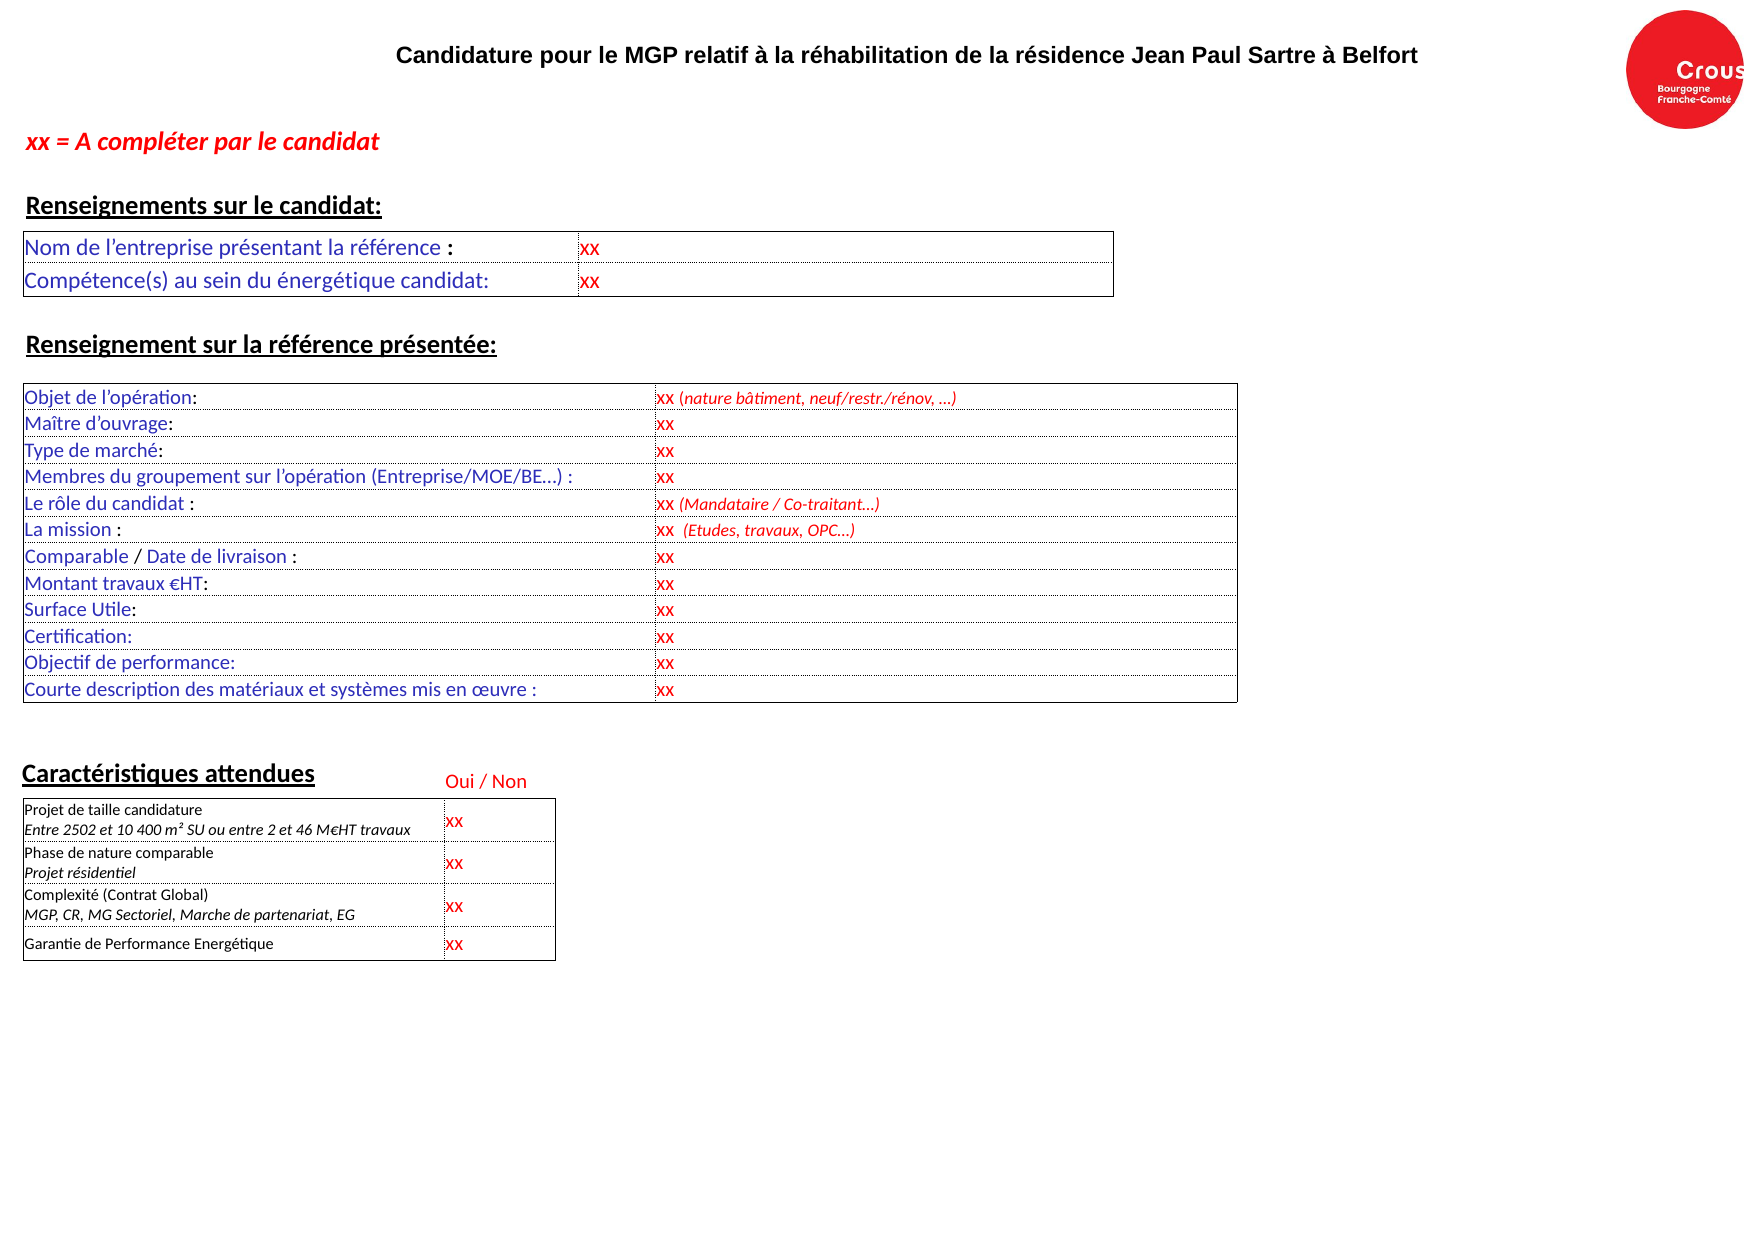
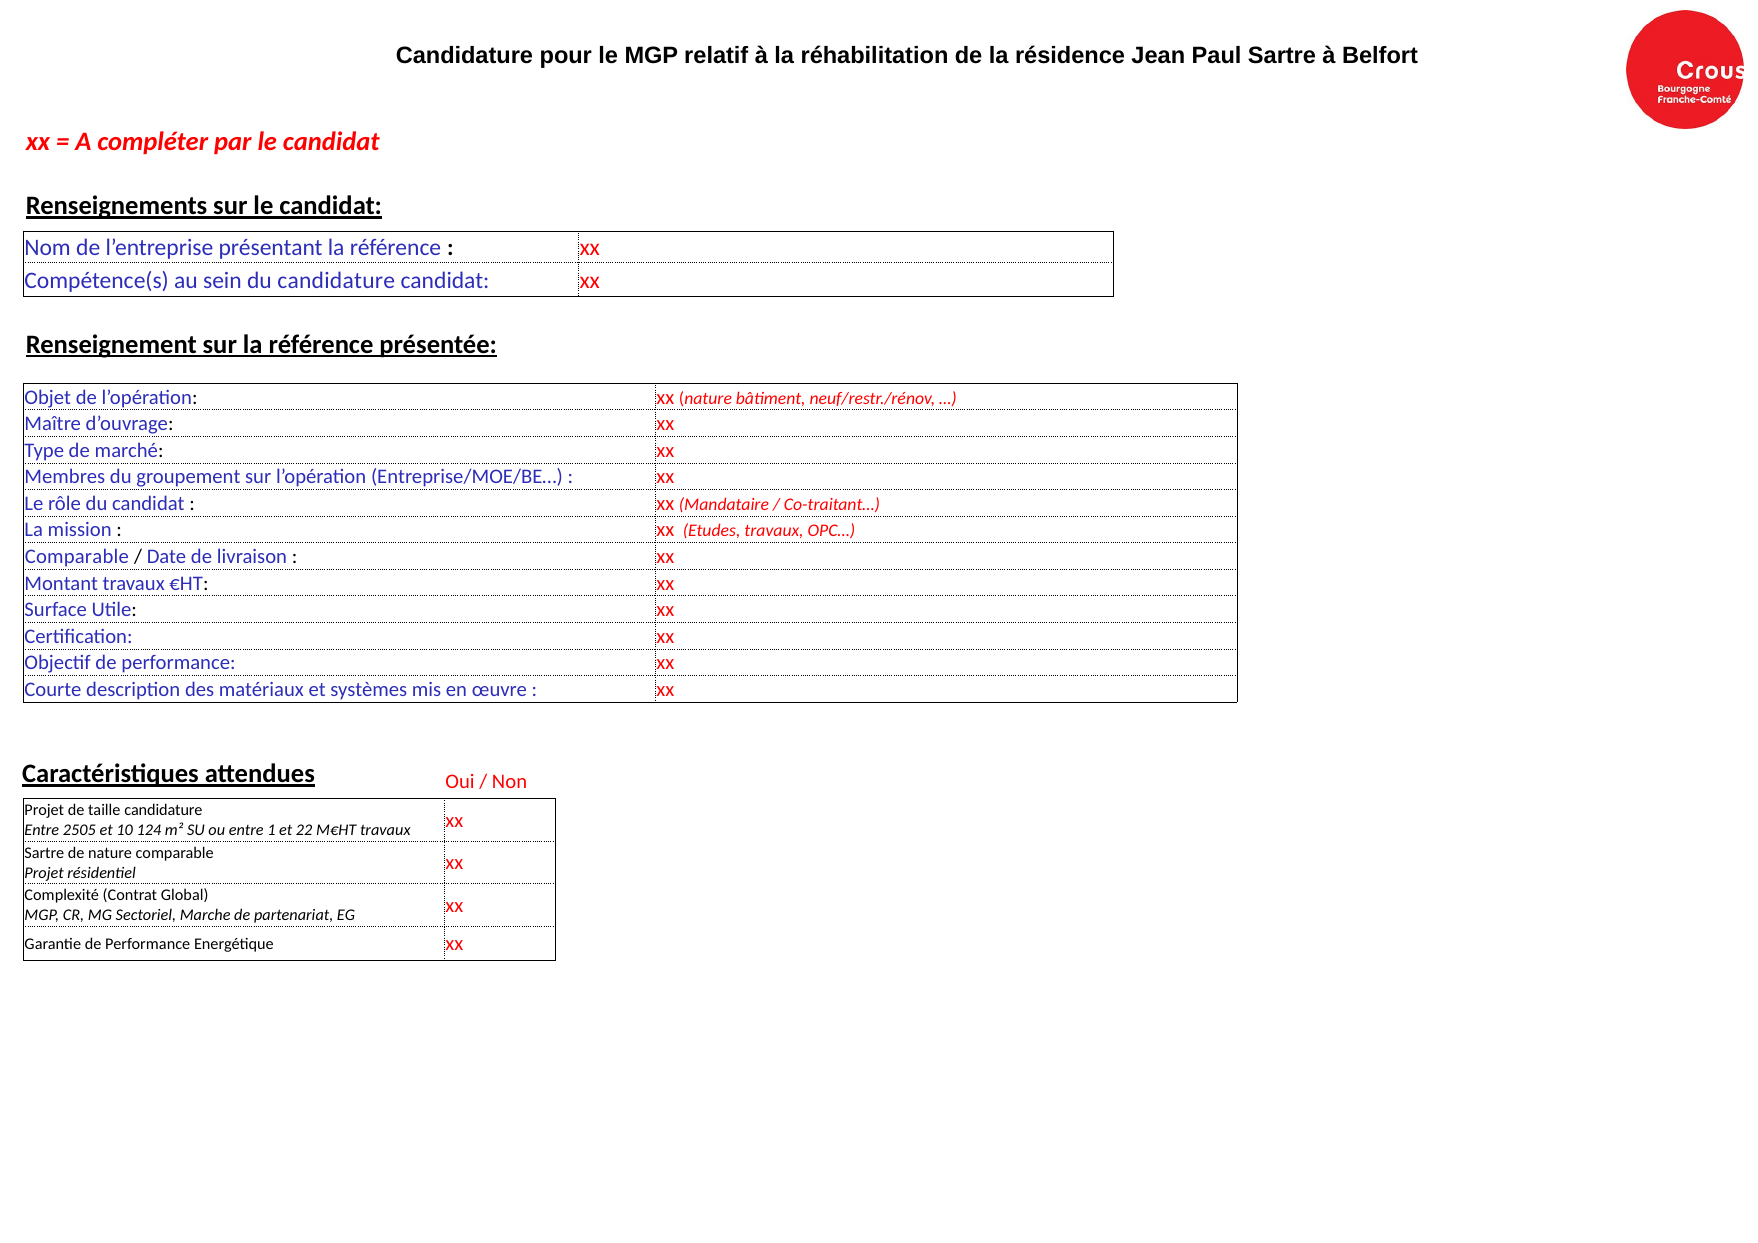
du énergétique: énergétique -> candidature
2502: 2502 -> 2505
400: 400 -> 124
2: 2 -> 1
46: 46 -> 22
Phase at (44, 853): Phase -> Sartre
